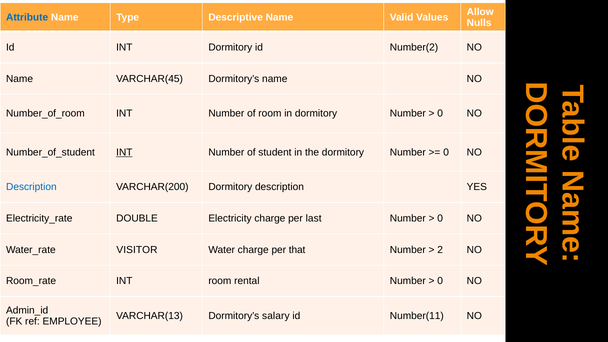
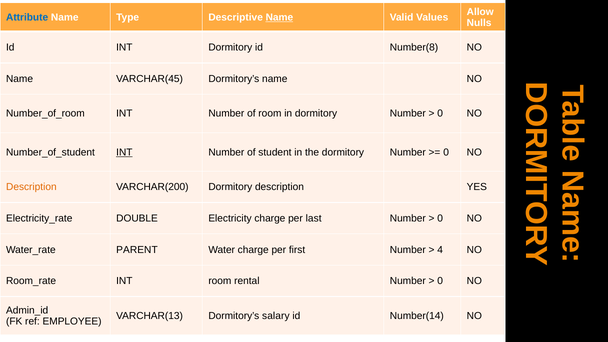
Name at (279, 17) underline: none -> present
Number(2: Number(2 -> Number(8
Description at (31, 187) colour: blue -> orange
VISITOR: VISITOR -> PARENT
that: that -> first
2: 2 -> 4
Number(11: Number(11 -> Number(14
